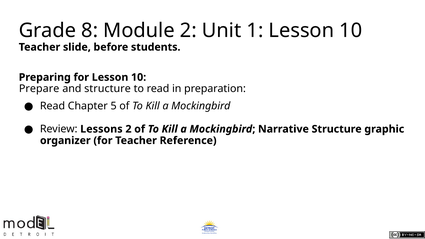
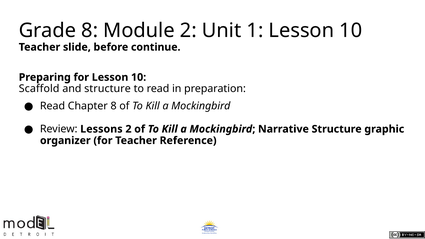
students: students -> continue
Prepare: Prepare -> Scaffold
Chapter 5: 5 -> 8
